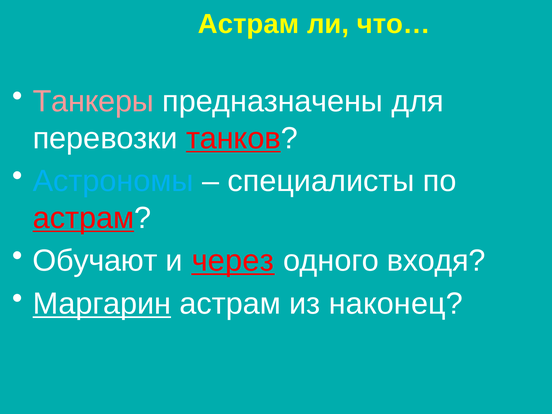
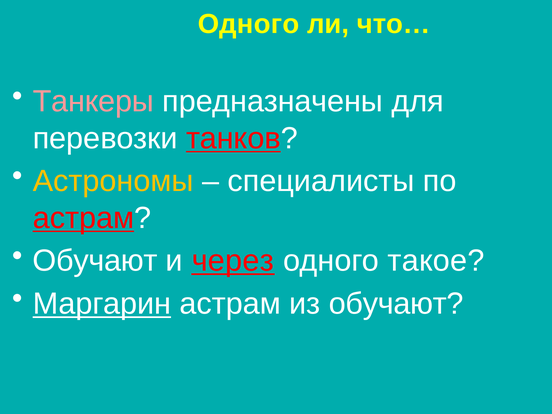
Астрам at (249, 24): Астрам -> Одного
Астрономы colour: light blue -> yellow
входя: входя -> такое
из наконец: наконец -> обучают
